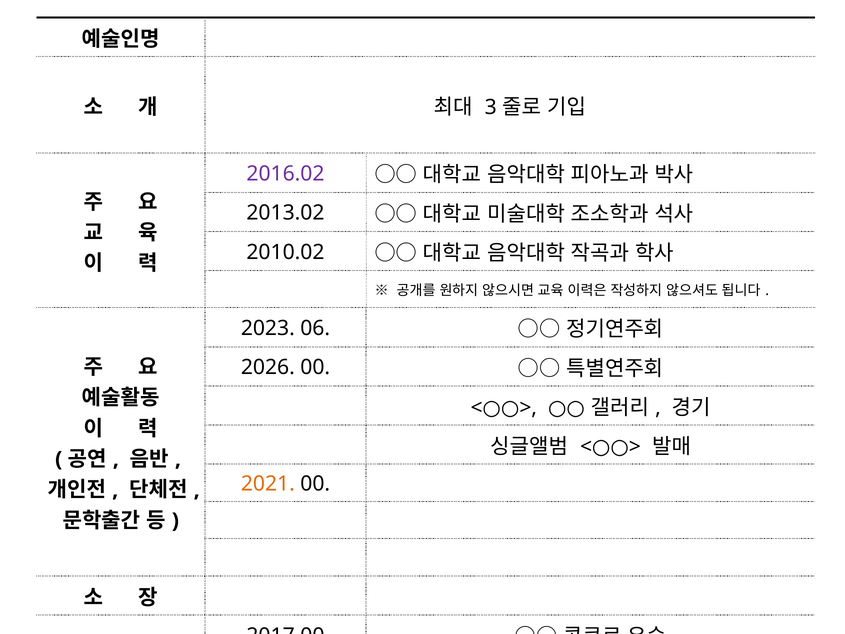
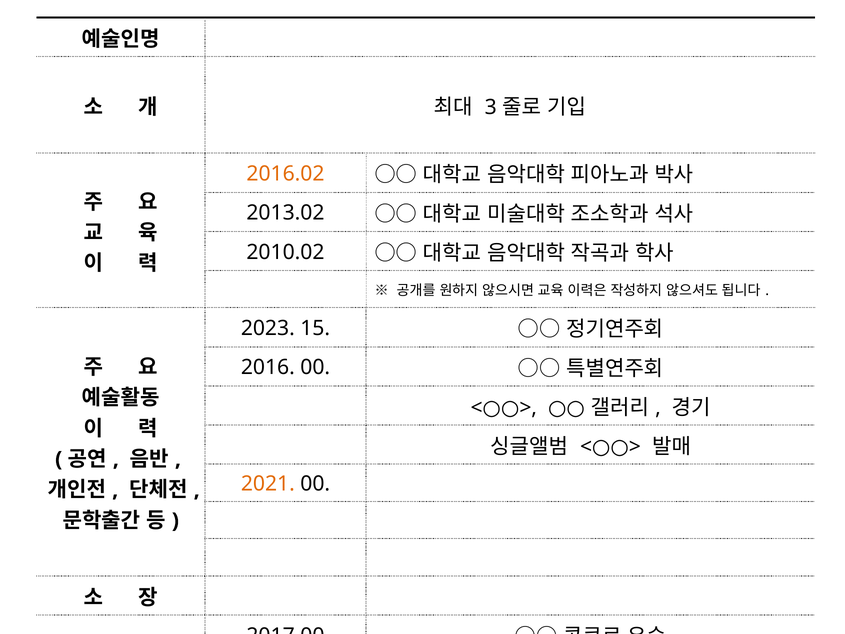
2016.02 colour: purple -> orange
06: 06 -> 15
2026: 2026 -> 2016
